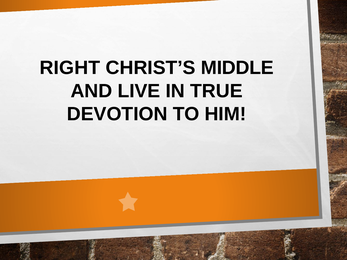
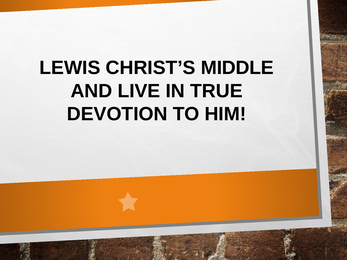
RIGHT: RIGHT -> LEWIS
